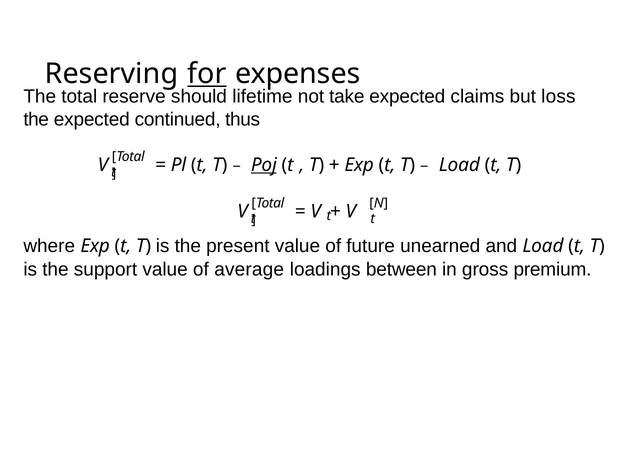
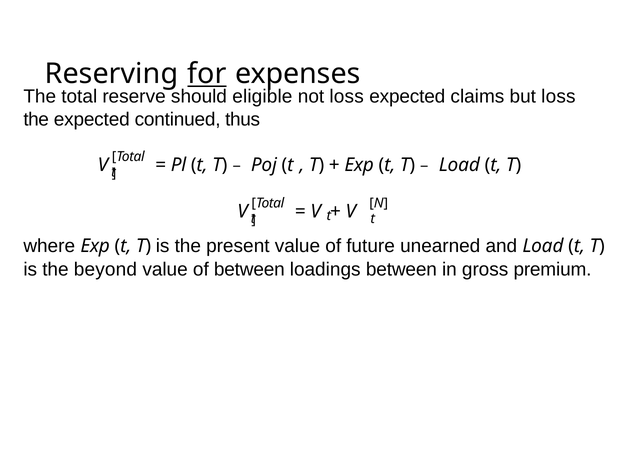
lifetime: lifetime -> eligible
take at (347, 96): take -> loss
Poj underline: present -> none
support: support -> beyond
of average: average -> between
